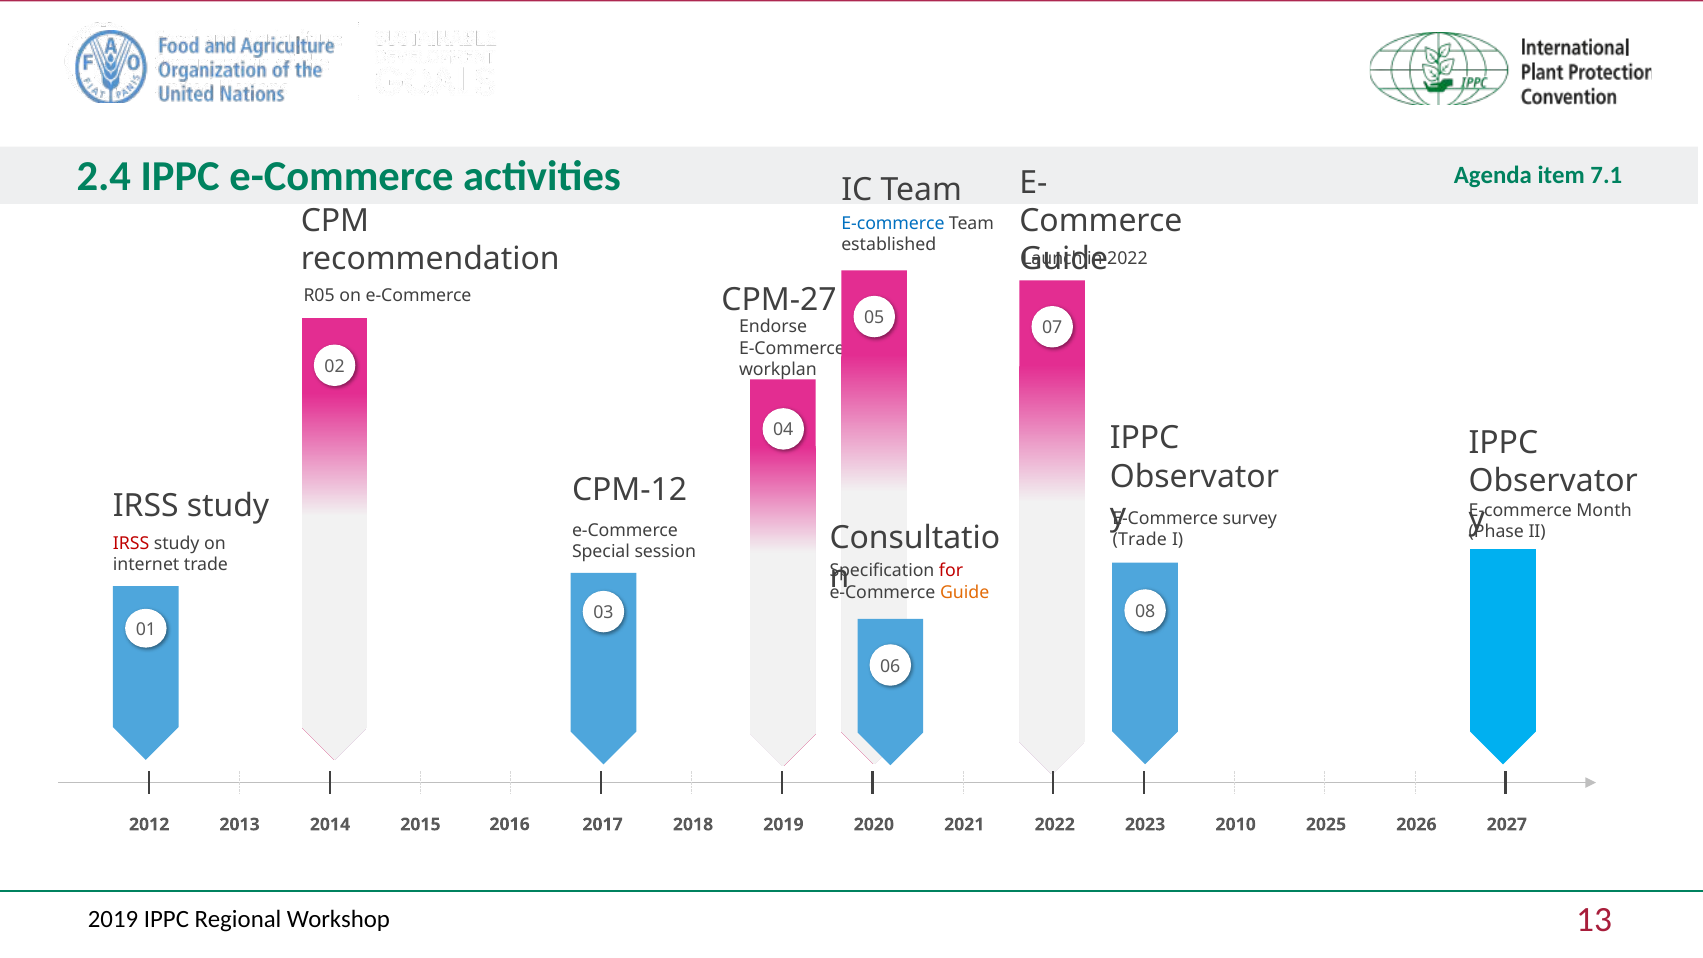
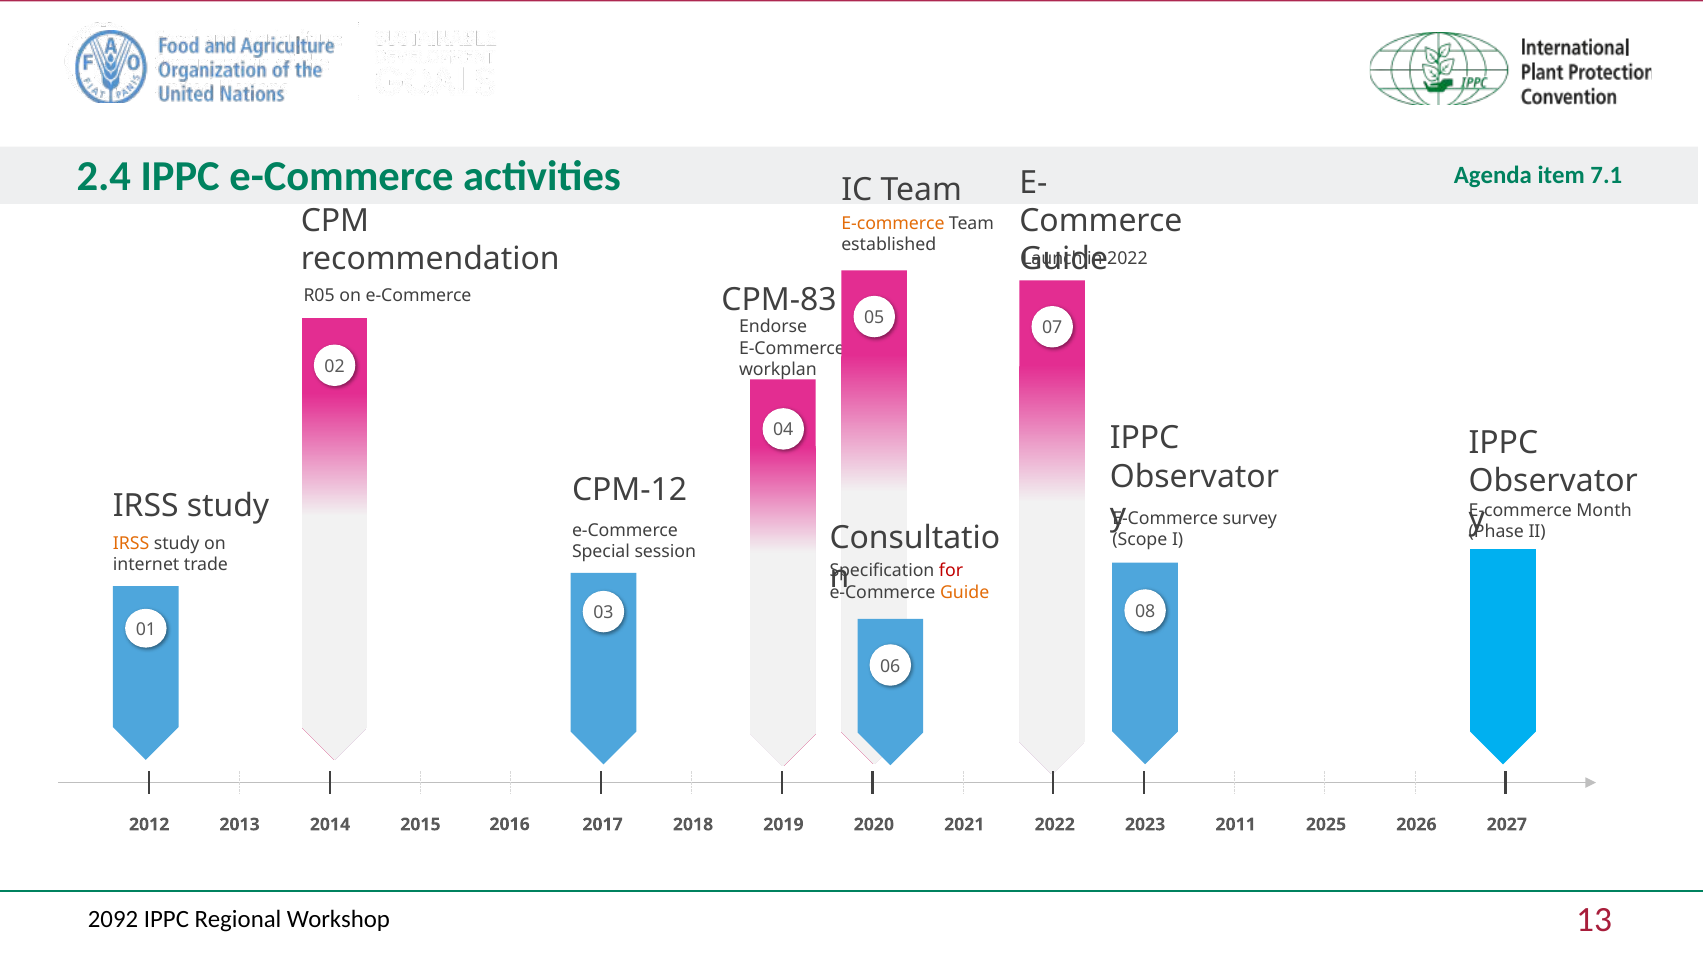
E-commerce at (893, 224) colour: blue -> orange
CPM-27: CPM-27 -> CPM-83
Trade at (1140, 540): Trade -> Scope
IRSS at (131, 543) colour: red -> orange
2010: 2010 -> 2011
2019 at (113, 919): 2019 -> 2092
